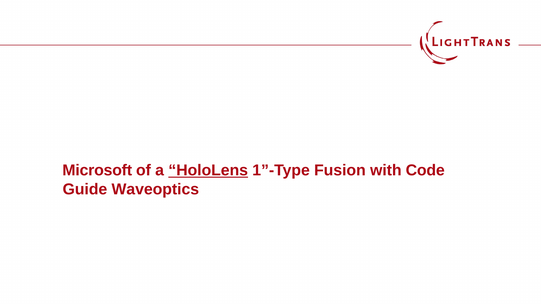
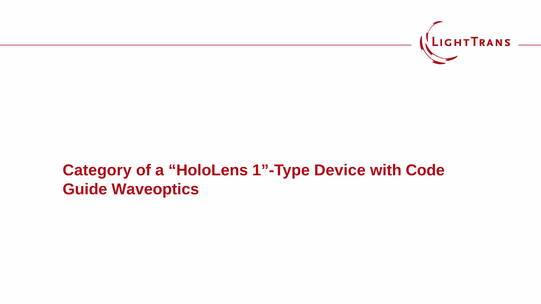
Microsoft: Microsoft -> Category
HoloLens underline: present -> none
Fusion: Fusion -> Device
